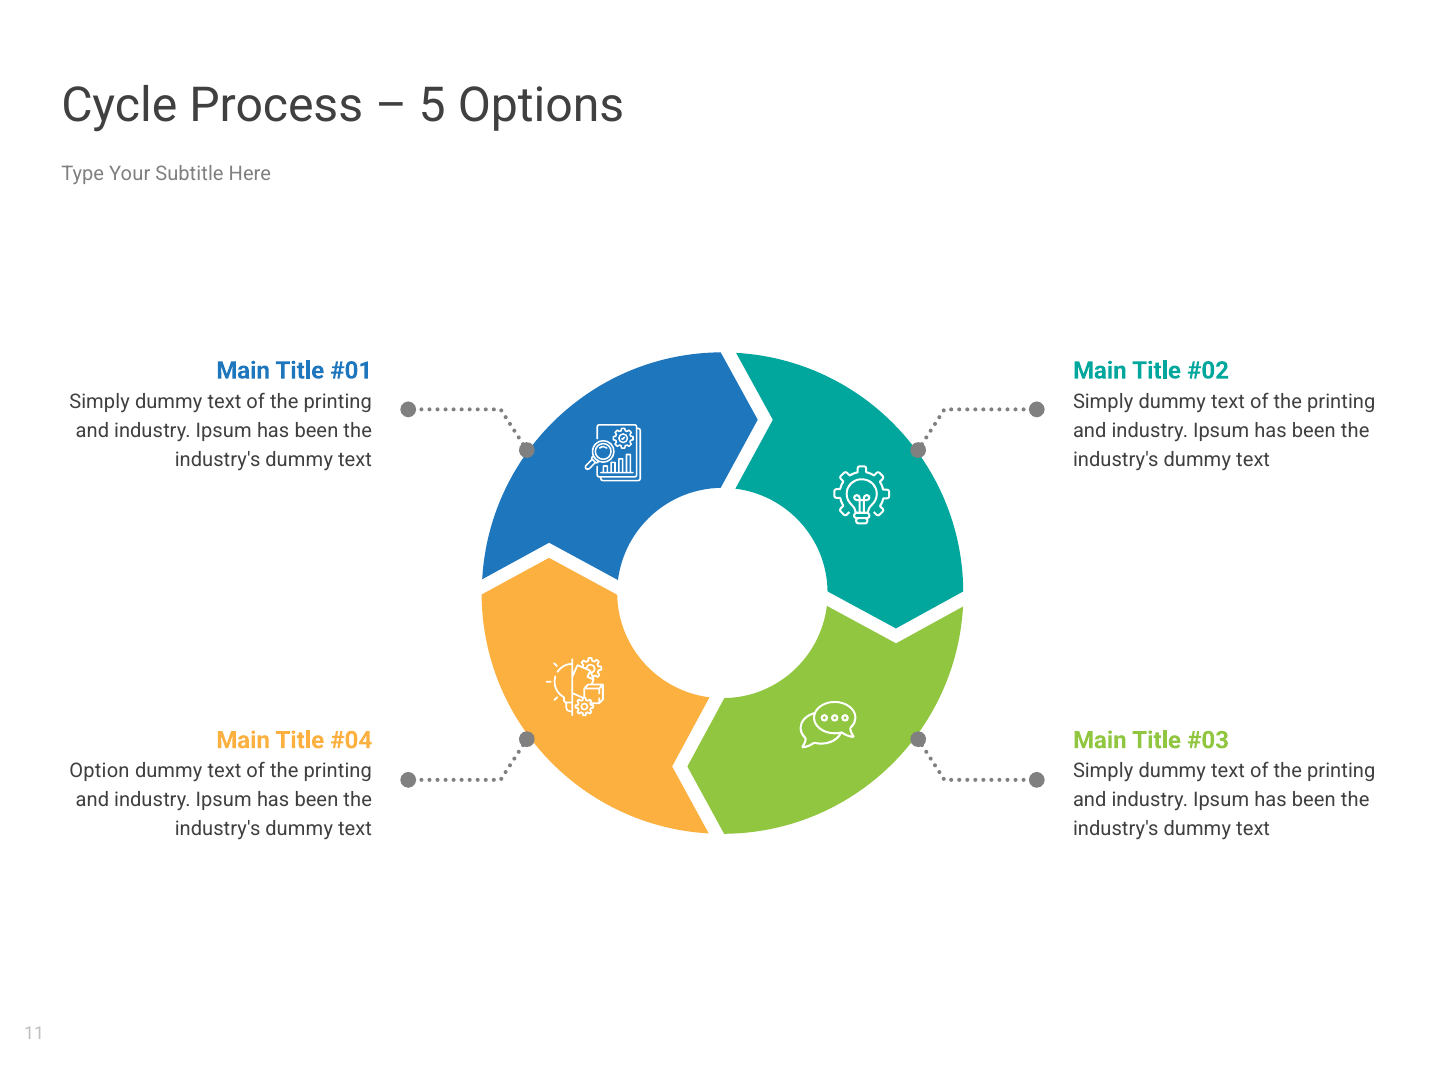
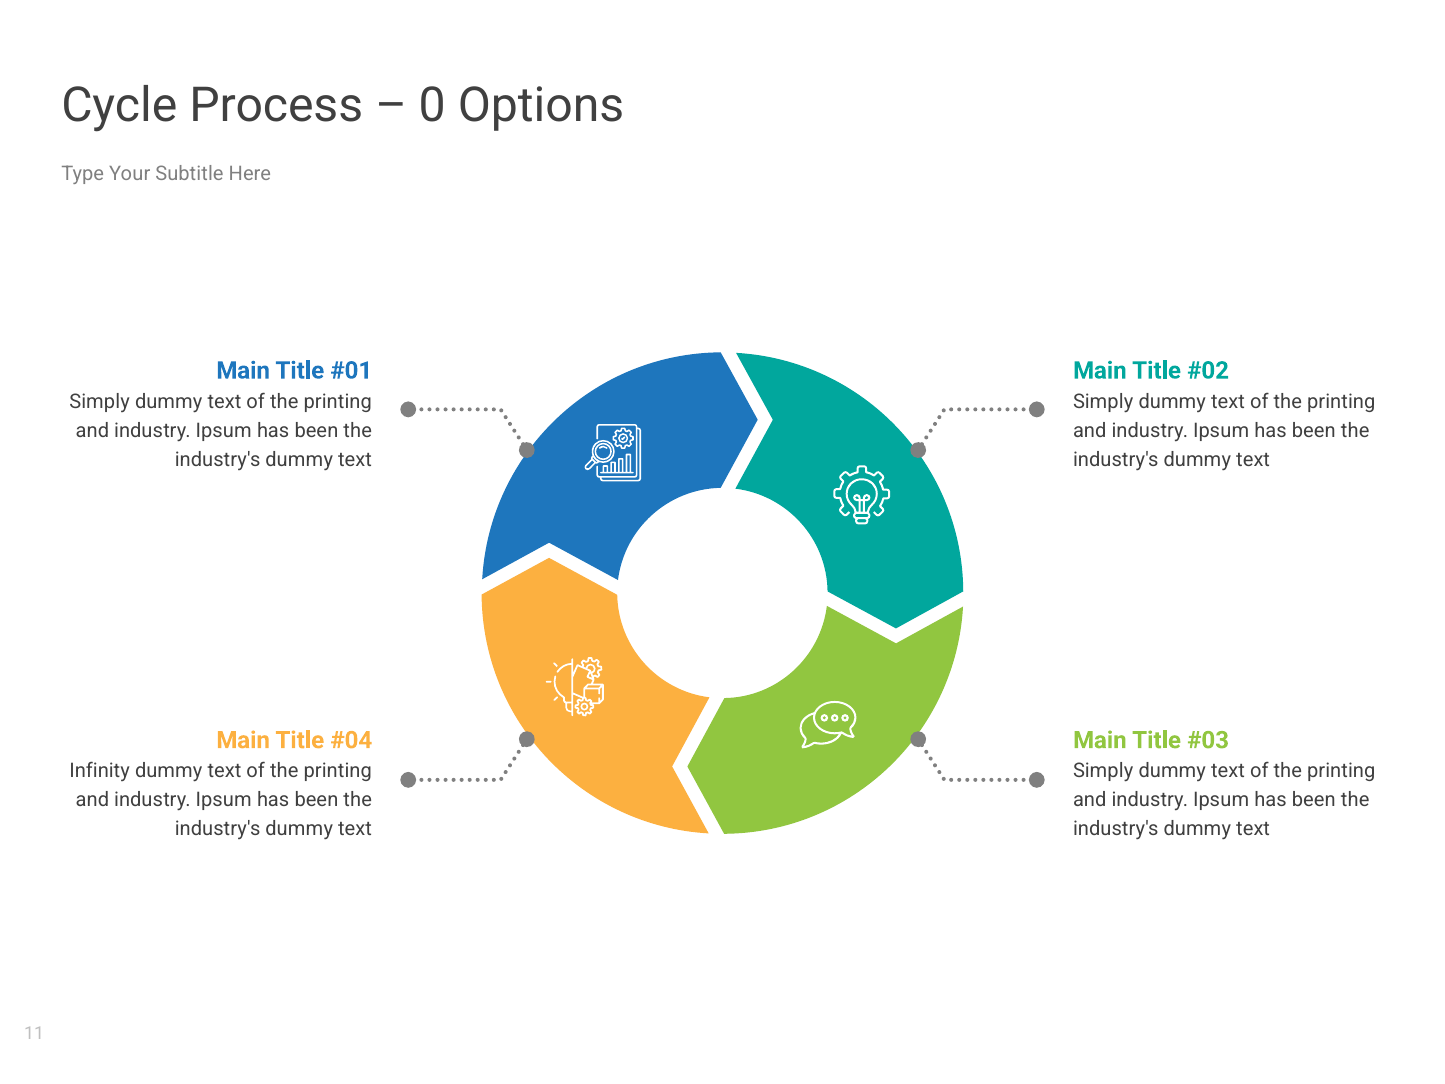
5: 5 -> 0
Option: Option -> Infinity
